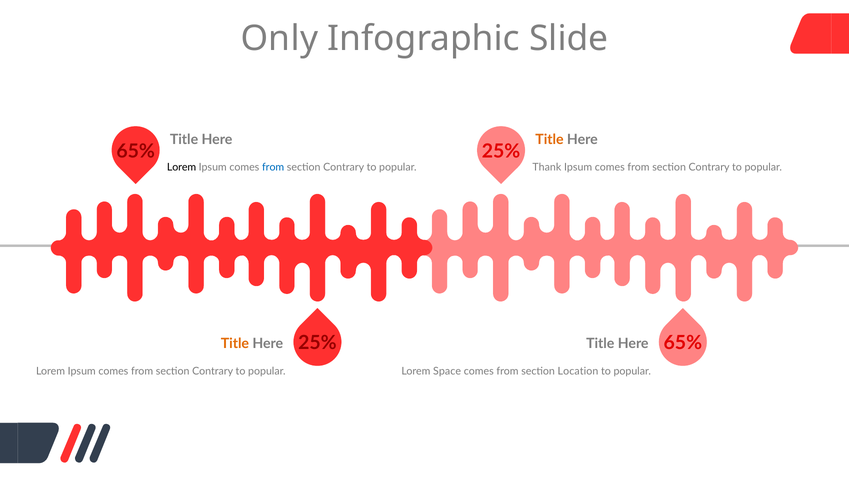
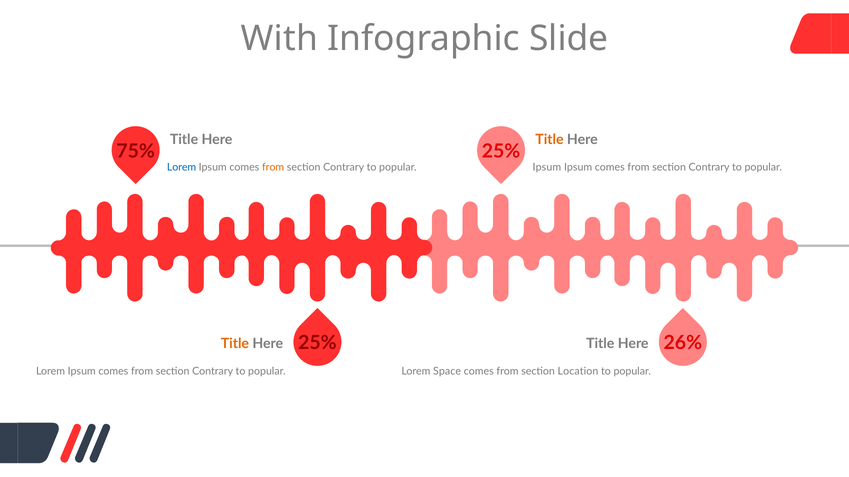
Only: Only -> With
65% at (136, 151): 65% -> 75%
Lorem at (182, 167) colour: black -> blue
from at (273, 167) colour: blue -> orange
Thank at (547, 167): Thank -> Ipsum
25% 65%: 65% -> 26%
